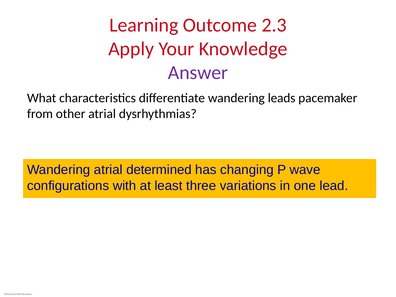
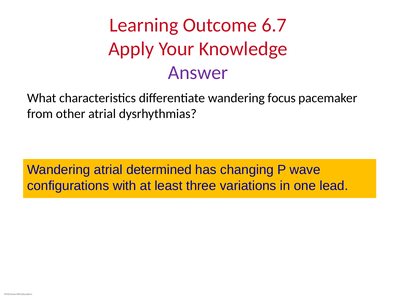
2.3: 2.3 -> 6.7
leads: leads -> focus
